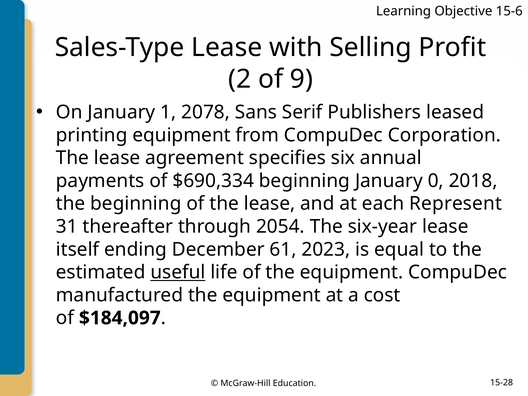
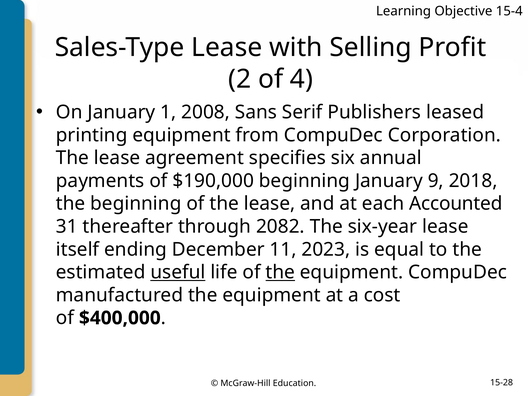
15-6: 15-6 -> 15-4
9: 9 -> 4
2078: 2078 -> 2008
$690,334: $690,334 -> $190,000
0: 0 -> 9
Represent: Represent -> Accounted
2054: 2054 -> 2082
61: 61 -> 11
the at (280, 272) underline: none -> present
$184,097: $184,097 -> $400,000
